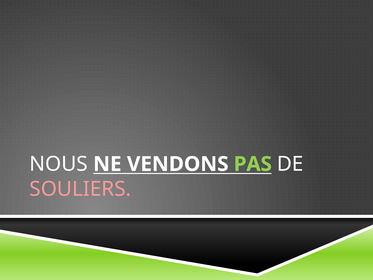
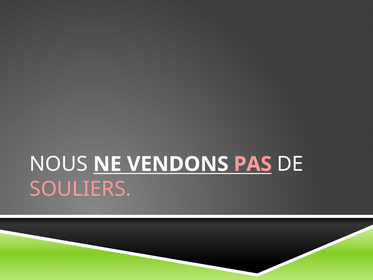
PAS colour: light green -> pink
